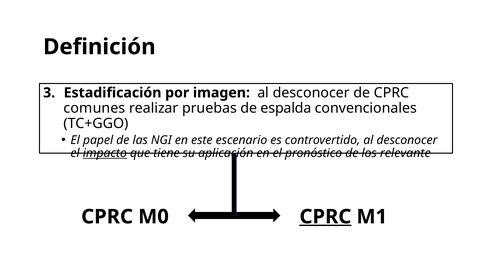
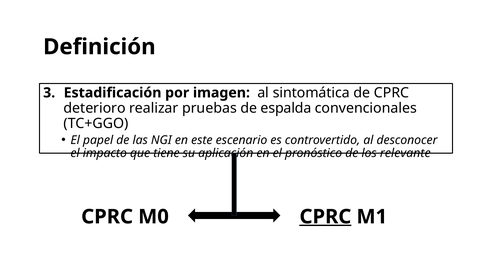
imagen al desconocer: desconocer -> sintomática
comunes: comunes -> deterioro
impacto underline: present -> none
